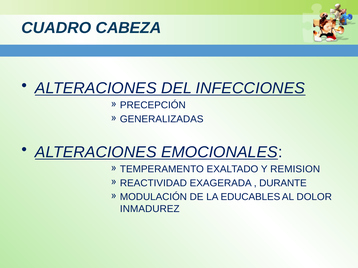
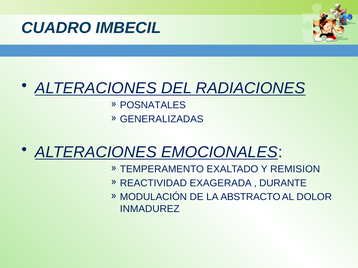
CABEZA: CABEZA -> IMBECIL
INFECCIONES: INFECCIONES -> RADIACIONES
PRECEPCIÓN: PRECEPCIÓN -> POSNATALES
EDUCABLES: EDUCABLES -> ABSTRACTO
